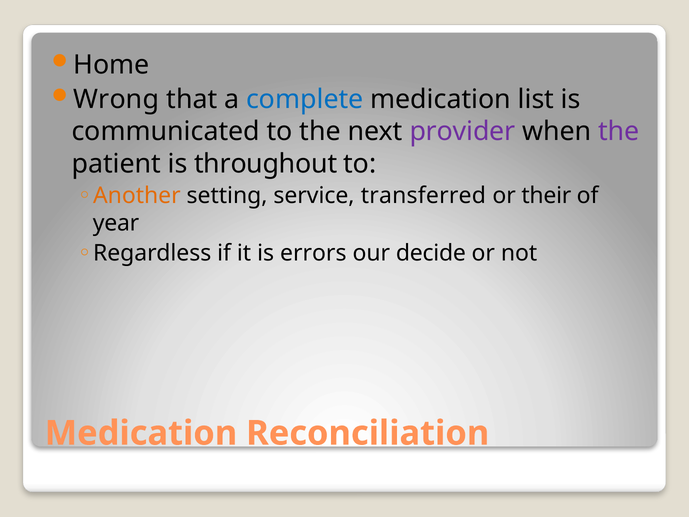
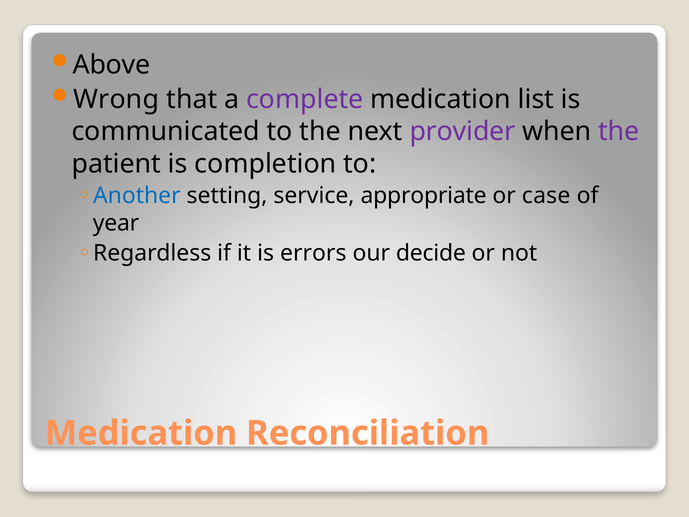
Home: Home -> Above
complete colour: blue -> purple
throughout: throughout -> completion
Another colour: orange -> blue
transferred: transferred -> appropriate
their: their -> case
